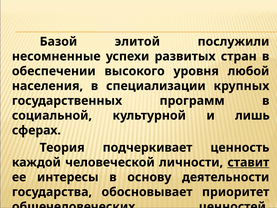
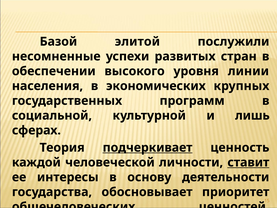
любой: любой -> линии
специализации: специализации -> экономических
подчеркивает underline: none -> present
